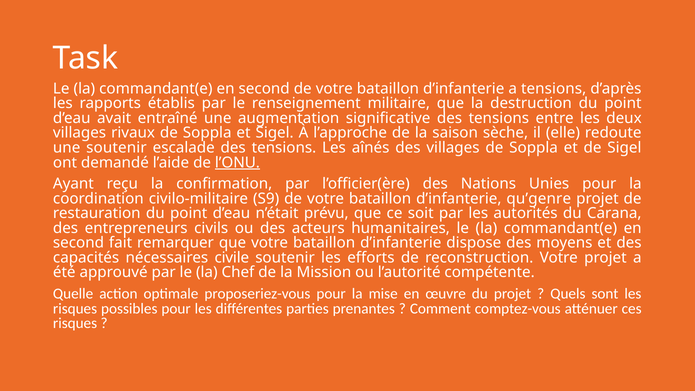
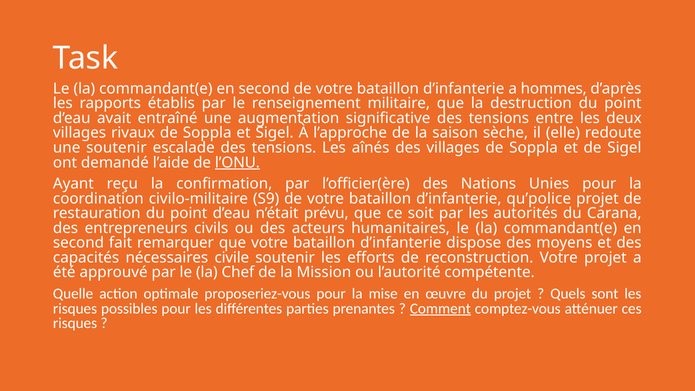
a tensions: tensions -> hommes
qu’genre: qu’genre -> qu’police
Comment underline: none -> present
